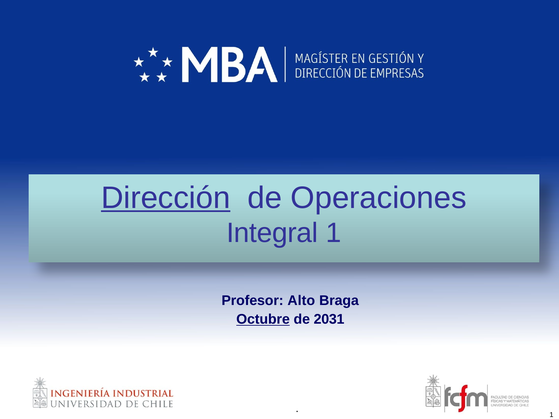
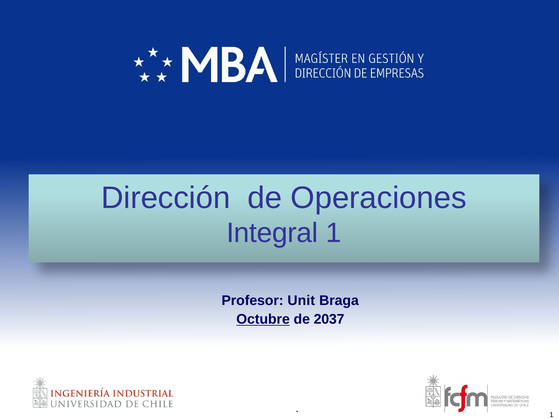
Dirección underline: present -> none
Alto: Alto -> Unit
2031: 2031 -> 2037
